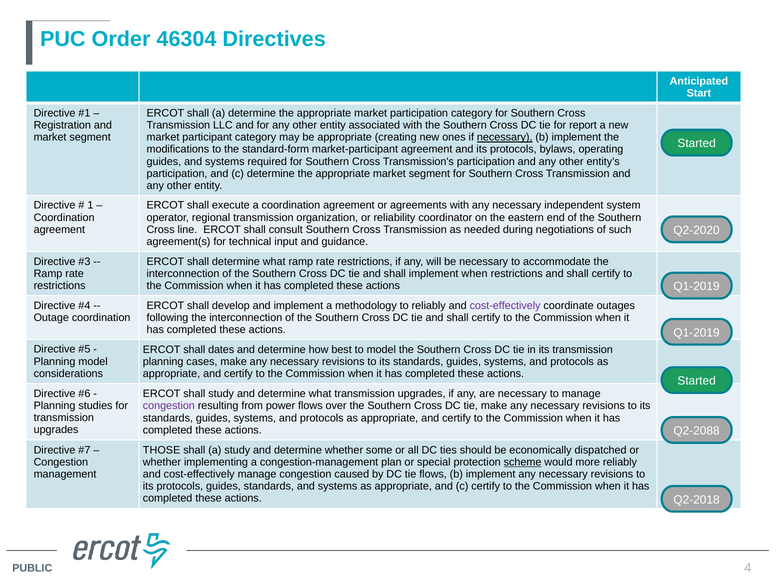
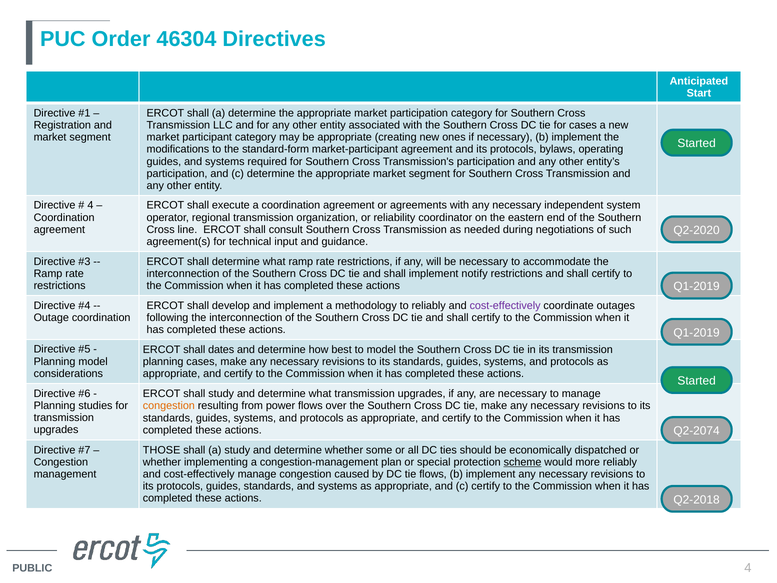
for report: report -> cases
necessary at (505, 137) underline: present -> none
1 at (90, 205): 1 -> 4
implement when: when -> notify
congestion at (169, 406) colour: purple -> orange
Q2-2088: Q2-2088 -> Q2-2074
